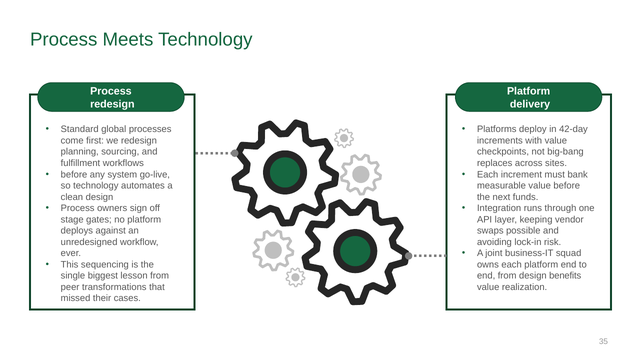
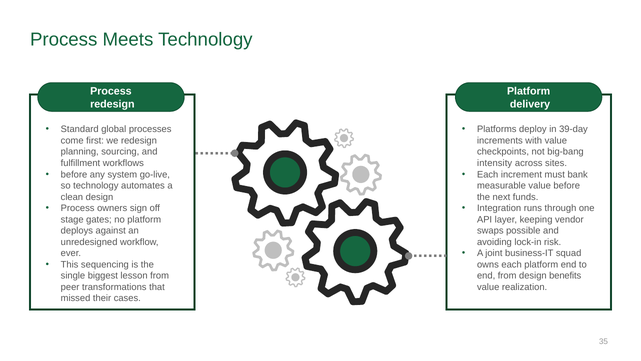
42-day: 42-day -> 39-day
replaces: replaces -> intensity
